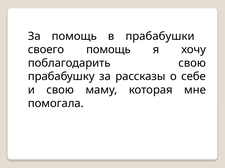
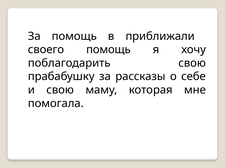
прабабушки: прабабушки -> приближали
